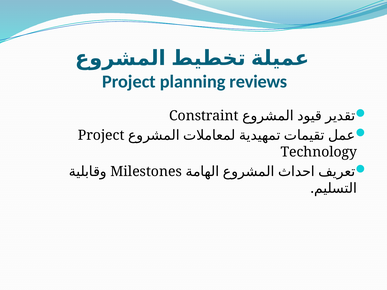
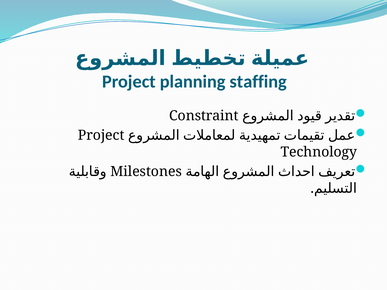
reviews: reviews -> staffing
